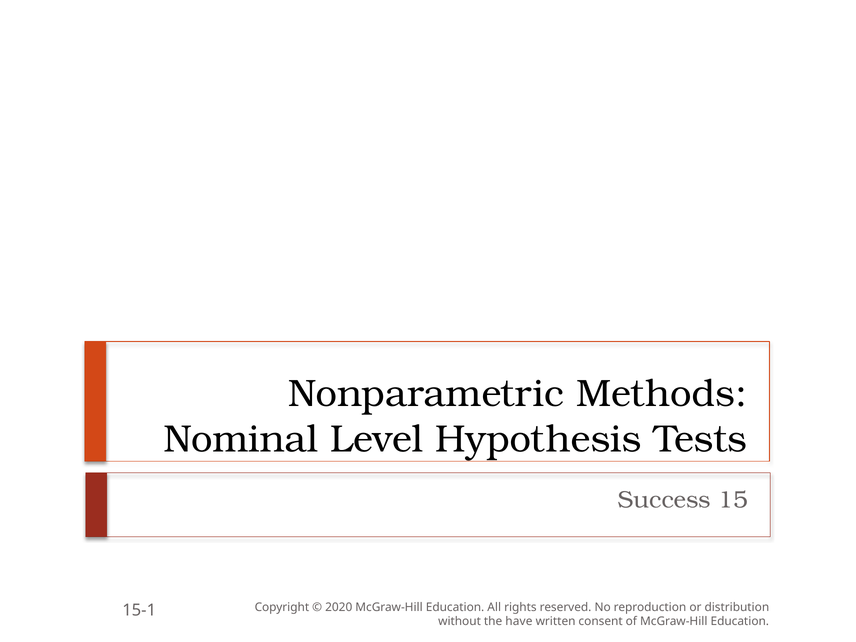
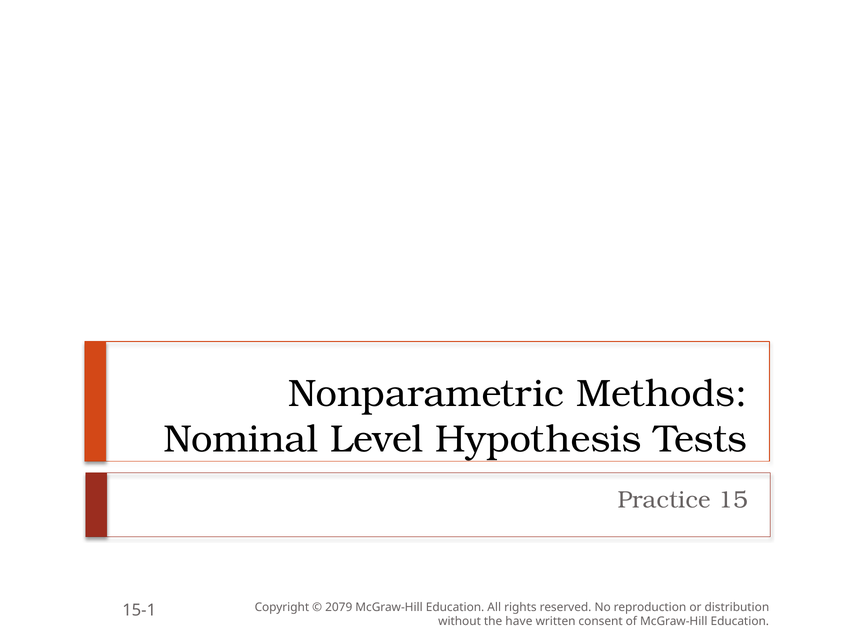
Success: Success -> Practice
2020: 2020 -> 2079
